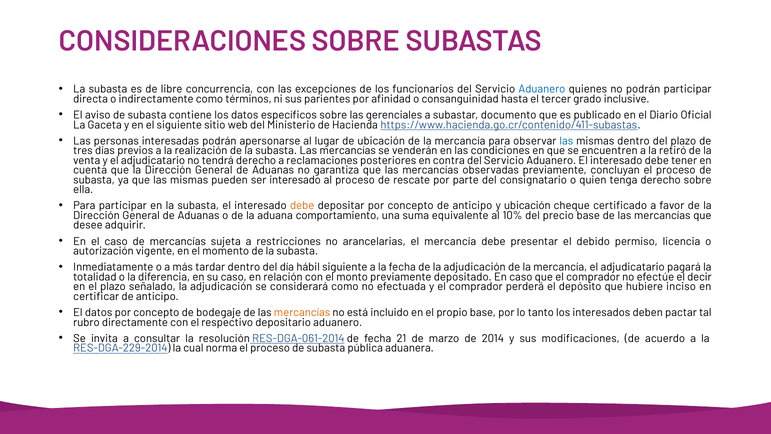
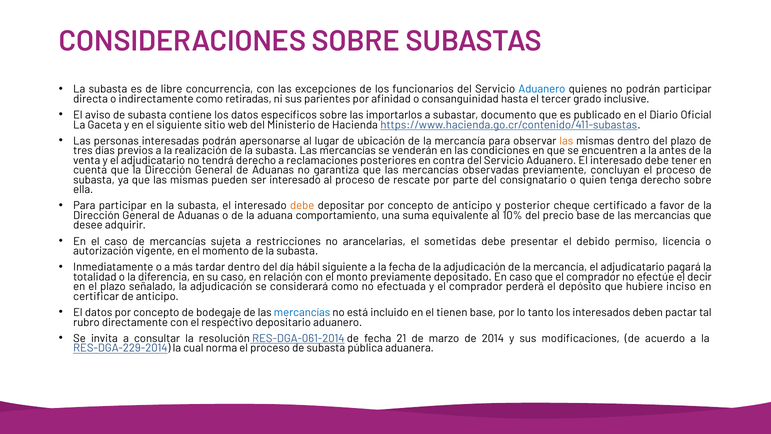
términos: términos -> retiradas
gerenciales: gerenciales -> importarlos
las at (566, 141) colour: blue -> orange
retiró: retiró -> antes
y ubicación: ubicación -> posterior
el mercancía: mercancía -> sometidas
mercancías at (302, 312) colour: orange -> blue
propio: propio -> tienen
